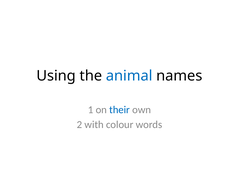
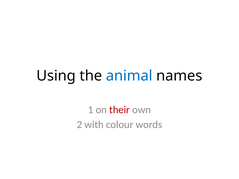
their colour: blue -> red
